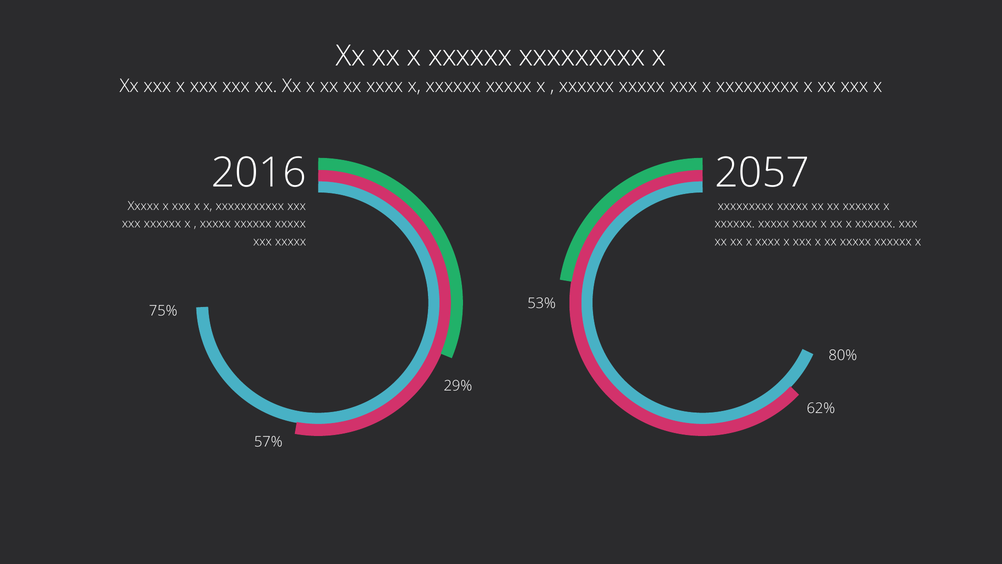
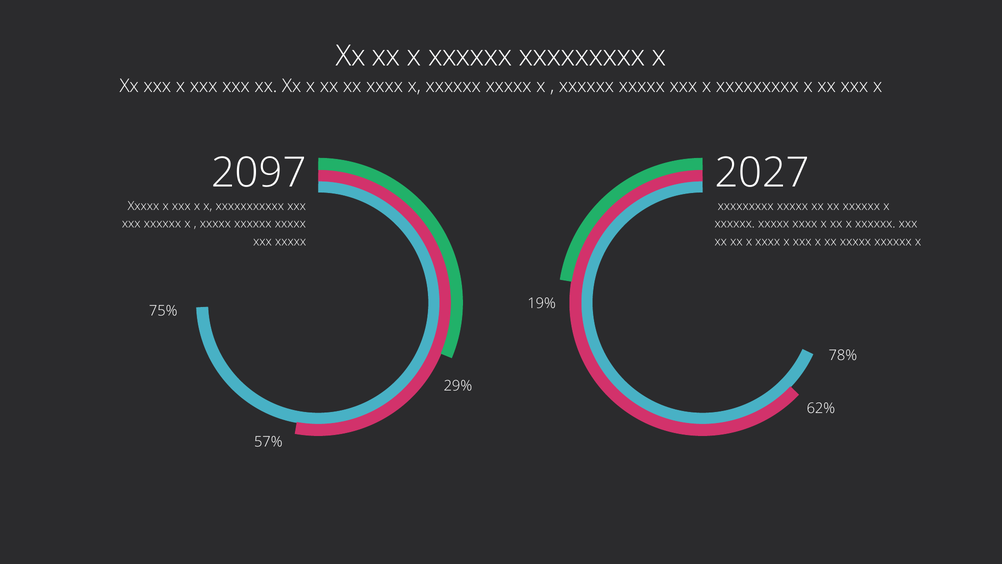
2016: 2016 -> 2097
2057: 2057 -> 2027
53%: 53% -> 19%
80%: 80% -> 78%
